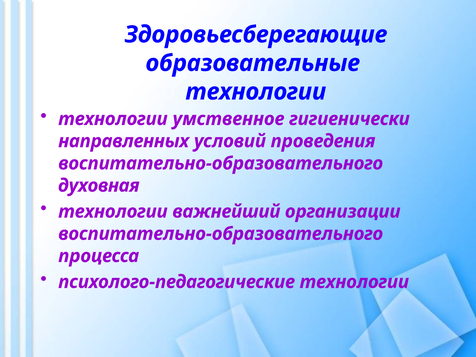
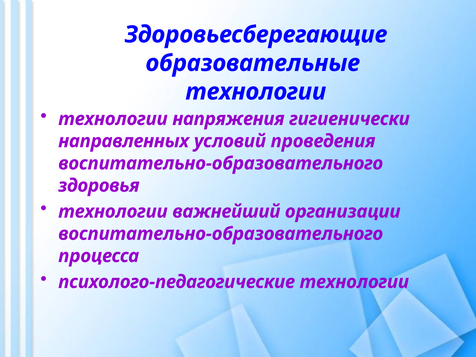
умственное: умственное -> напряжения
духовная: духовная -> здоровья
